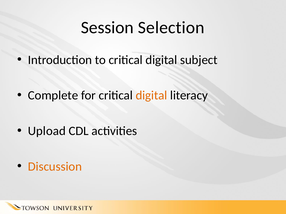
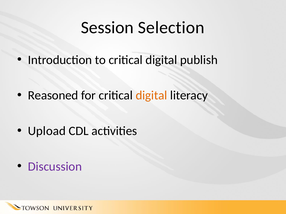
subject: subject -> publish
Complete: Complete -> Reasoned
Discussion colour: orange -> purple
